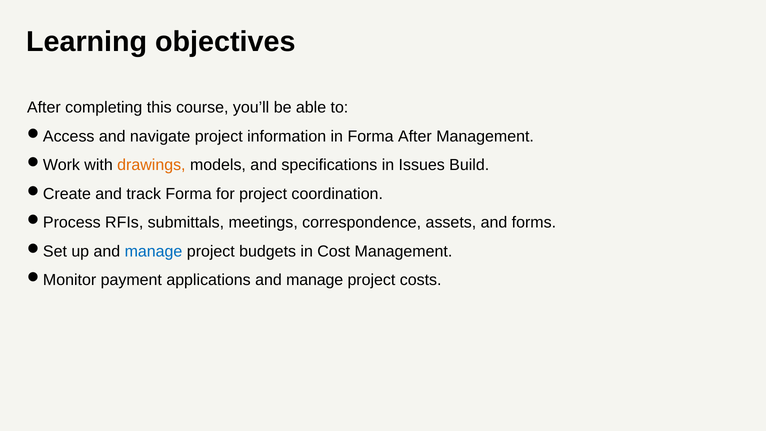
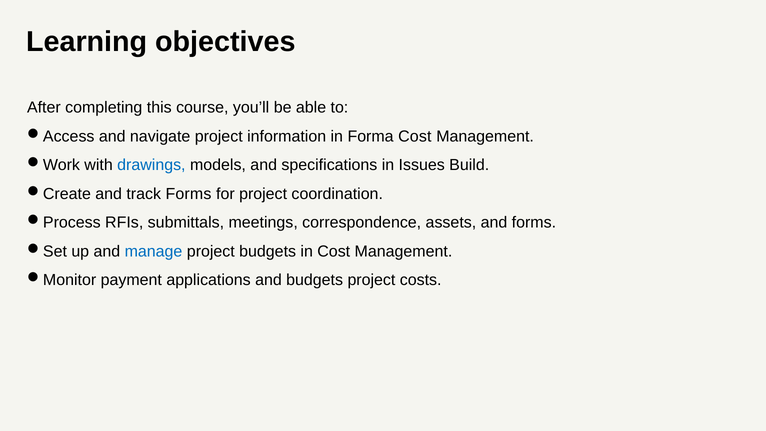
Forma After: After -> Cost
drawings colour: orange -> blue
track Forma: Forma -> Forms
applications and manage: manage -> budgets
